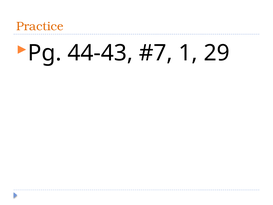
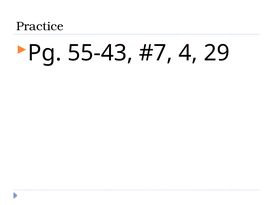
Practice colour: orange -> black
44-43: 44-43 -> 55-43
1: 1 -> 4
